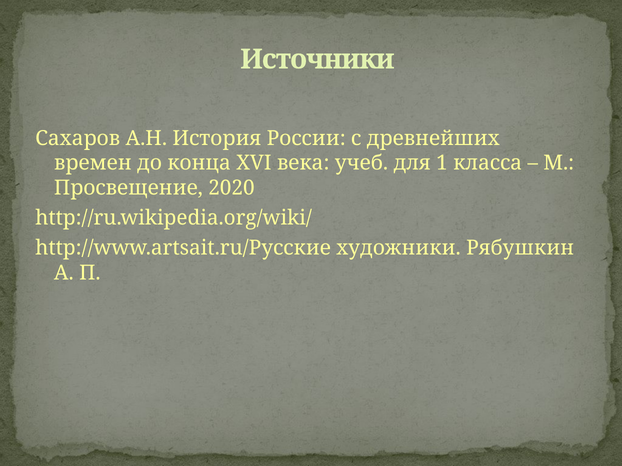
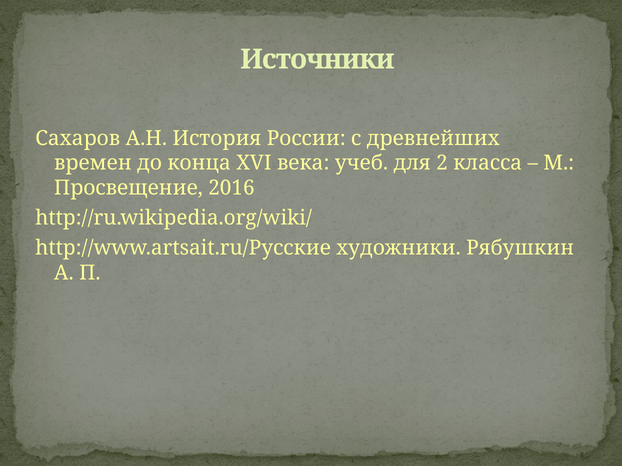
1: 1 -> 2
2020: 2020 -> 2016
